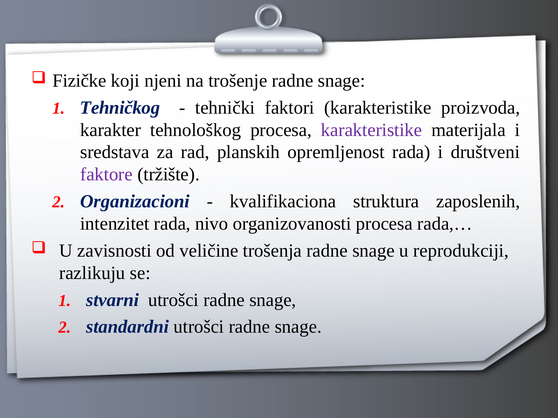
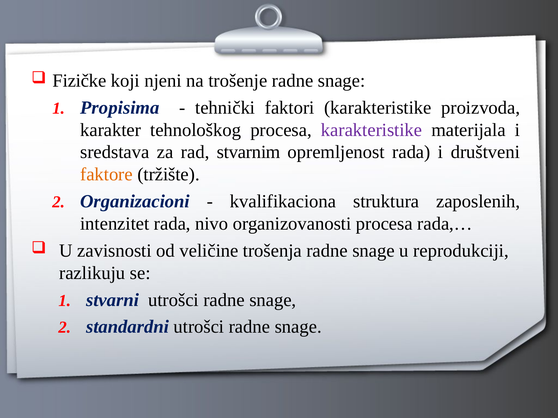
Tehničkog: Tehničkog -> Propisima
planskih: planskih -> stvarnim
faktore colour: purple -> orange
